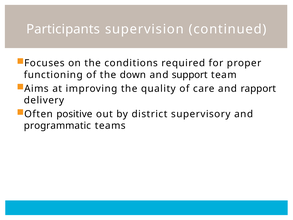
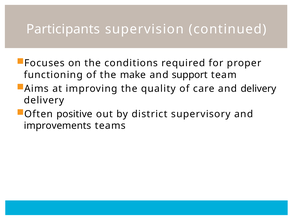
down: down -> make
and rapport: rapport -> delivery
programmatic: programmatic -> improvements
